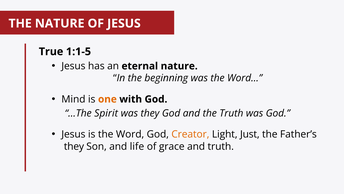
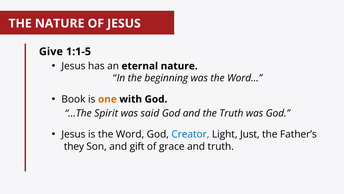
True: True -> Give
Mind: Mind -> Book
was they: they -> said
Creator colour: orange -> blue
life: life -> gift
